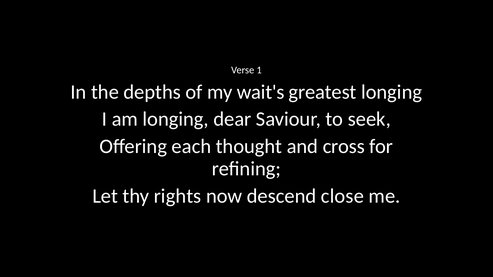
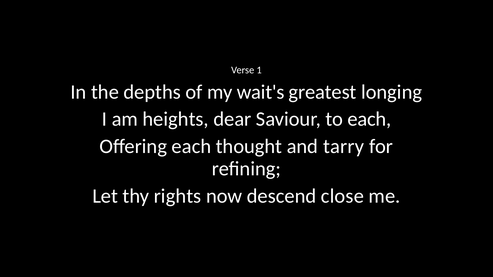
am longing: longing -> heights
to seek: seek -> each
cross: cross -> tarry
